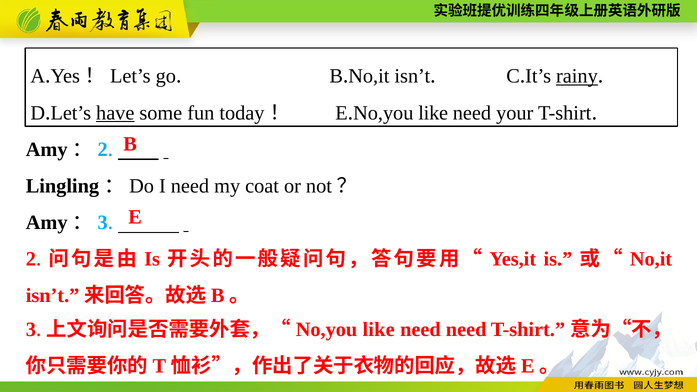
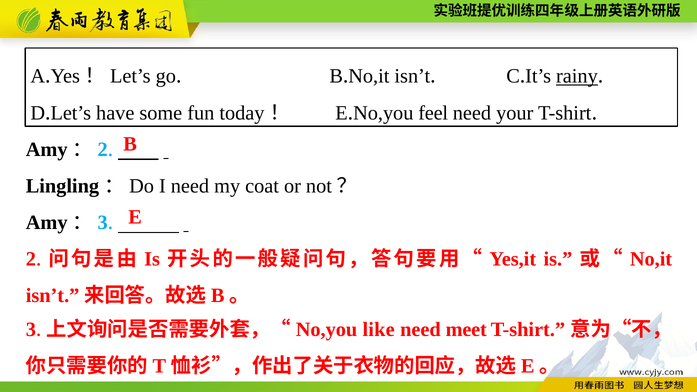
have underline: present -> none
like at (433, 113): like -> feel
need need: need -> meet
